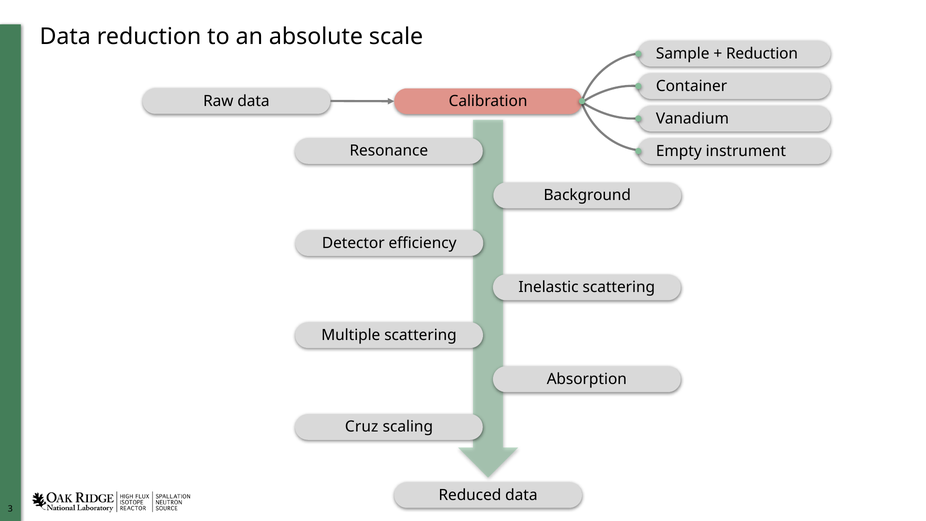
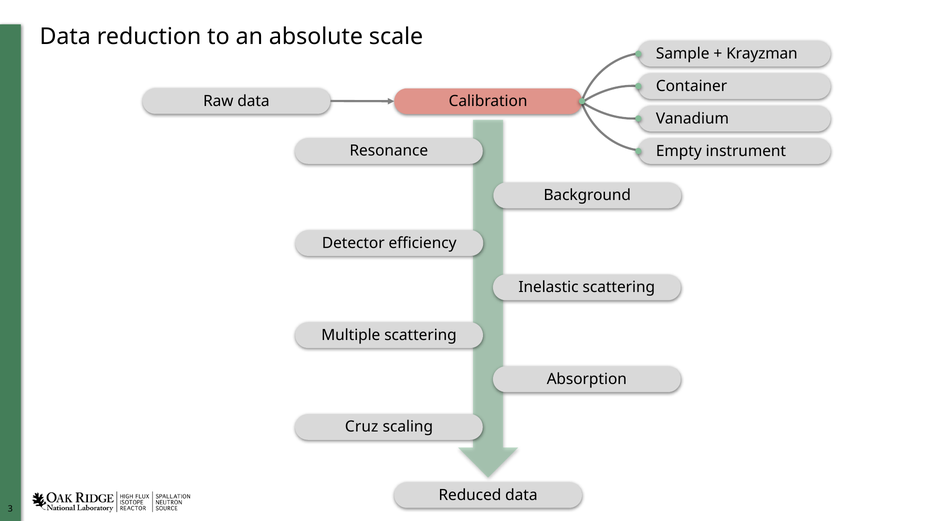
Reduction at (762, 54): Reduction -> Krayzman
